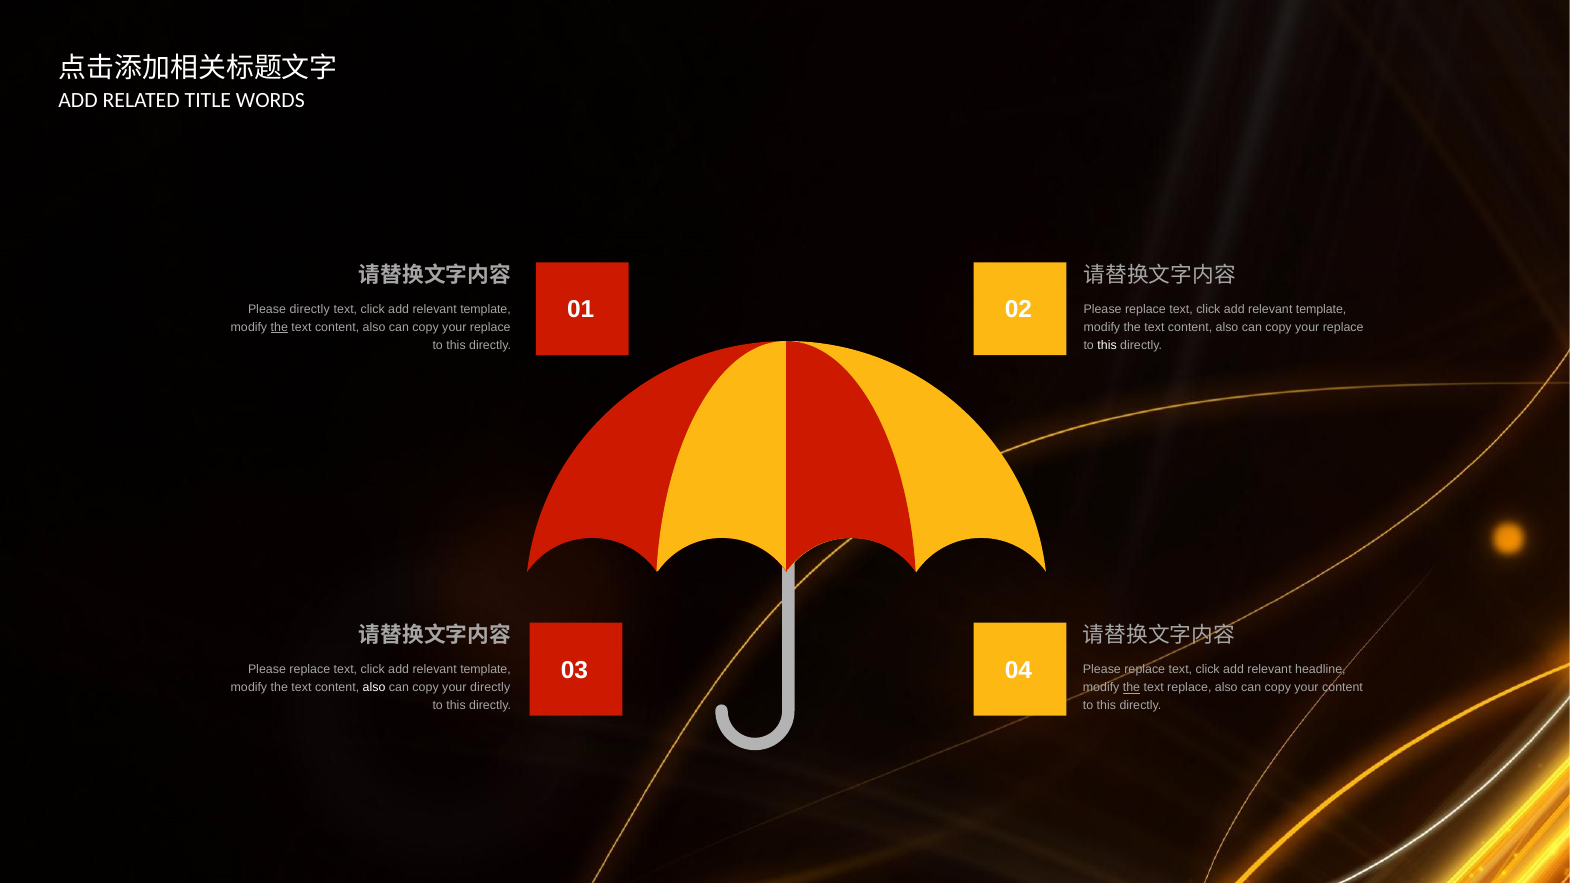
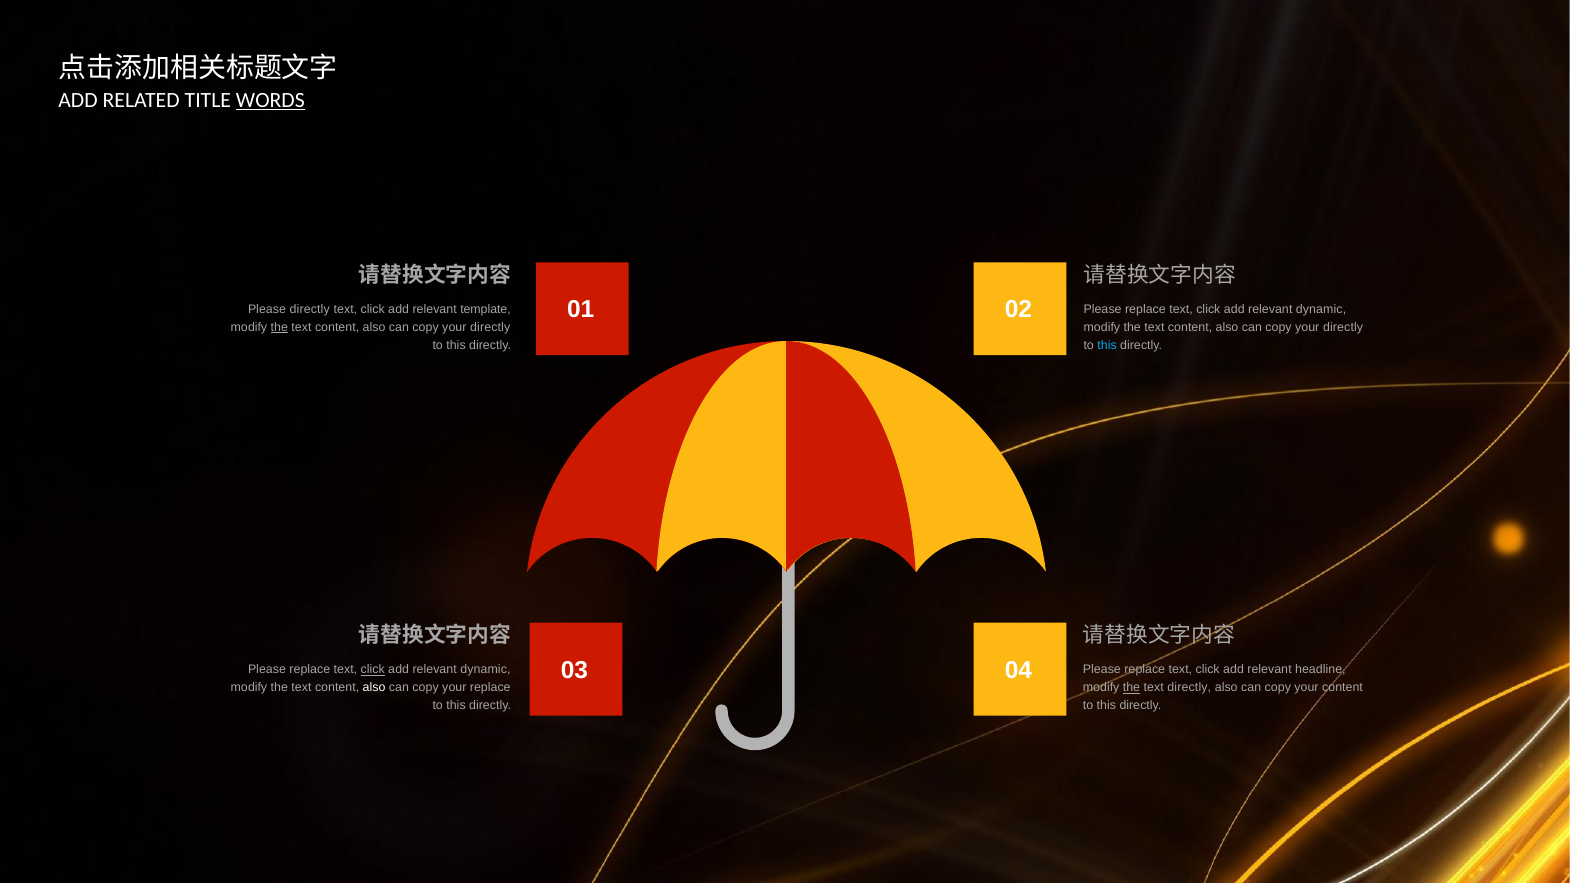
WORDS underline: none -> present
template at (1321, 310): template -> dynamic
replace at (490, 327): replace -> directly
replace at (1343, 327): replace -> directly
this at (1107, 345) colour: white -> light blue
click at (373, 670) underline: none -> present
template at (486, 670): template -> dynamic
your directly: directly -> replace
text replace: replace -> directly
